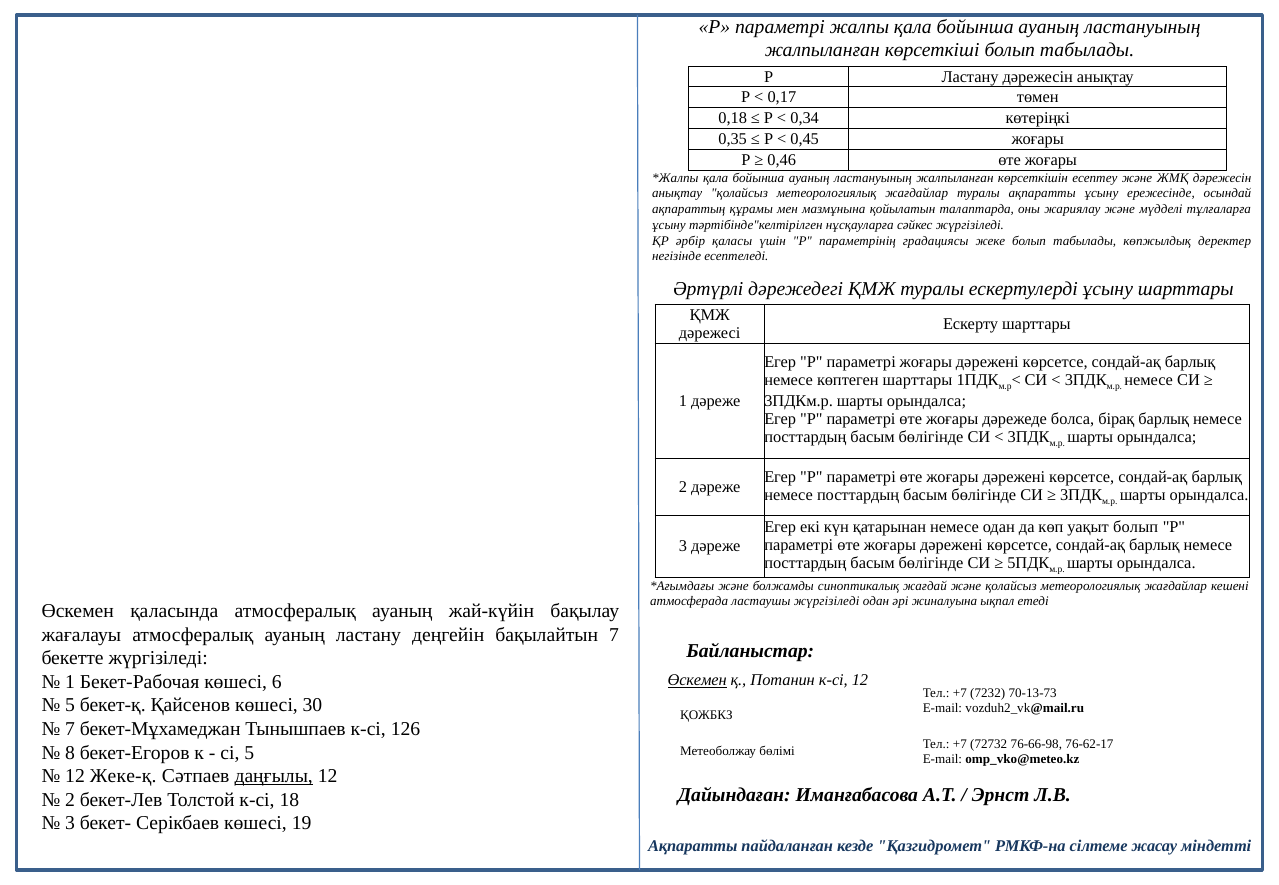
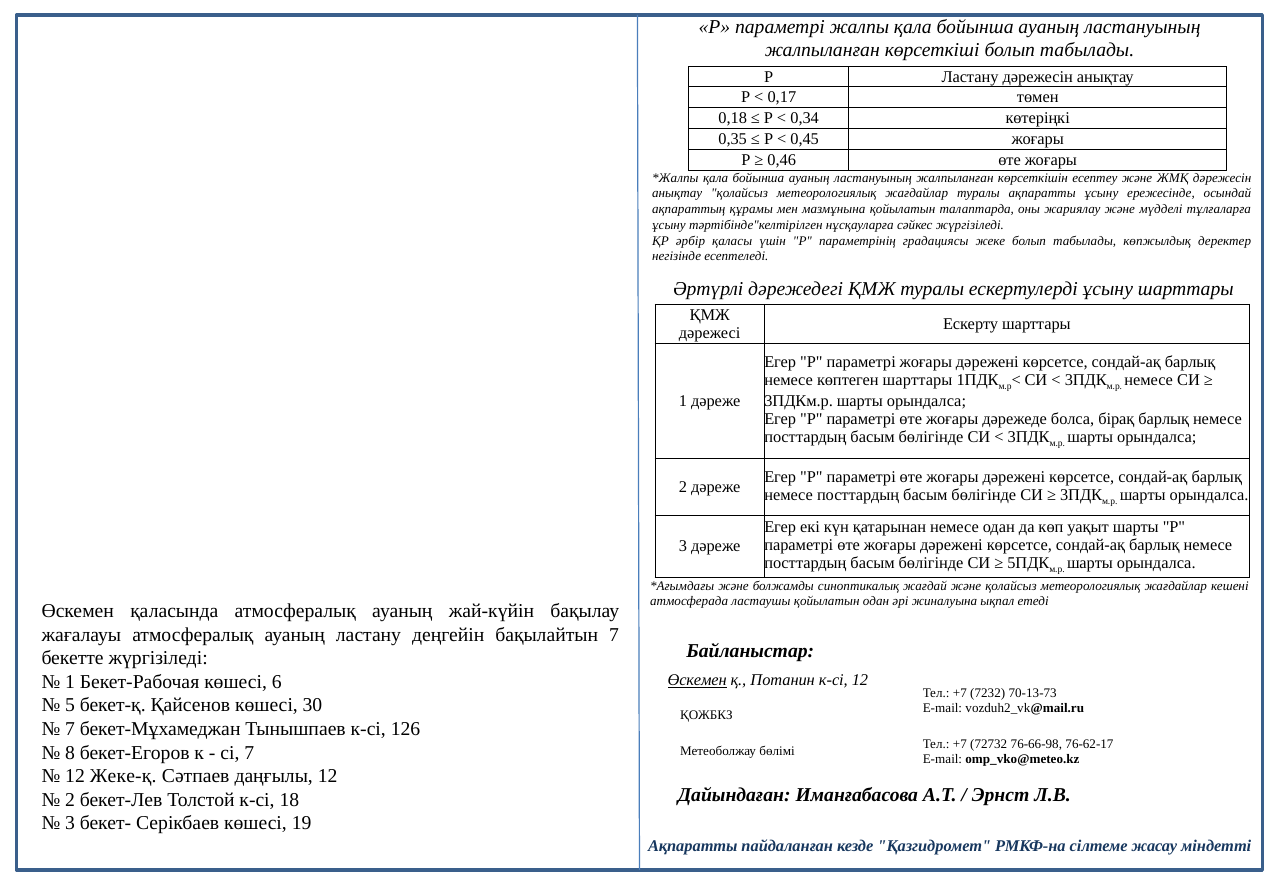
уақыт болып: болып -> шарты
ластаушы жүргізіледі: жүргізіледі -> қойылатын
сі 5: 5 -> 7
даңғылы underline: present -> none
